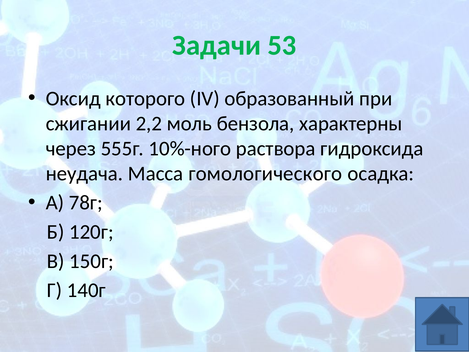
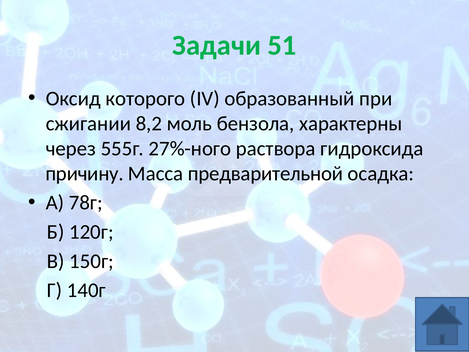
53: 53 -> 51
2,2: 2,2 -> 8,2
10%-ного: 10%-ного -> 27%-ного
неудача: неудача -> причину
гомологического: гомологического -> предварительной
